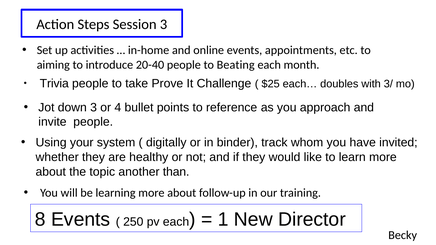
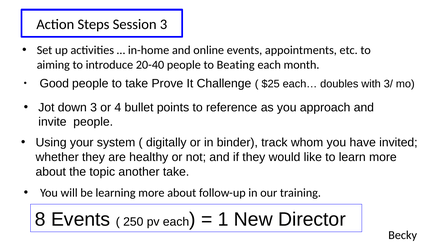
Trivia: Trivia -> Good
another than: than -> take
